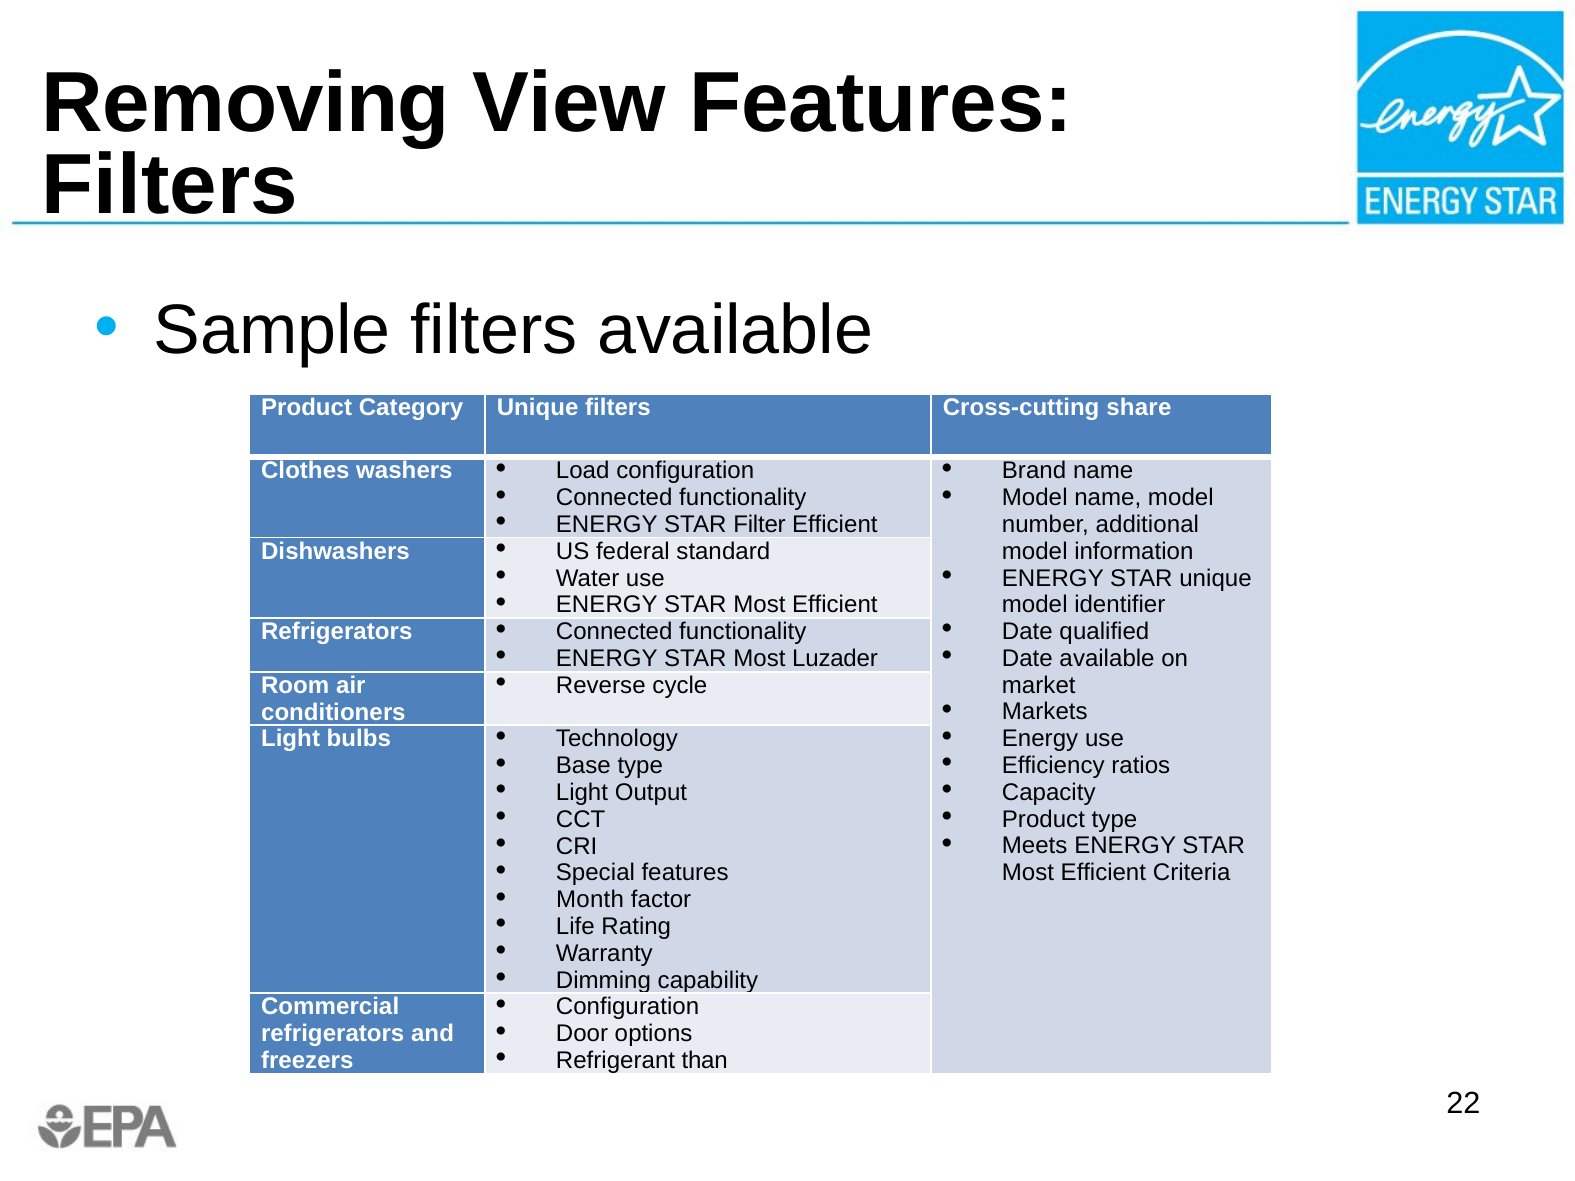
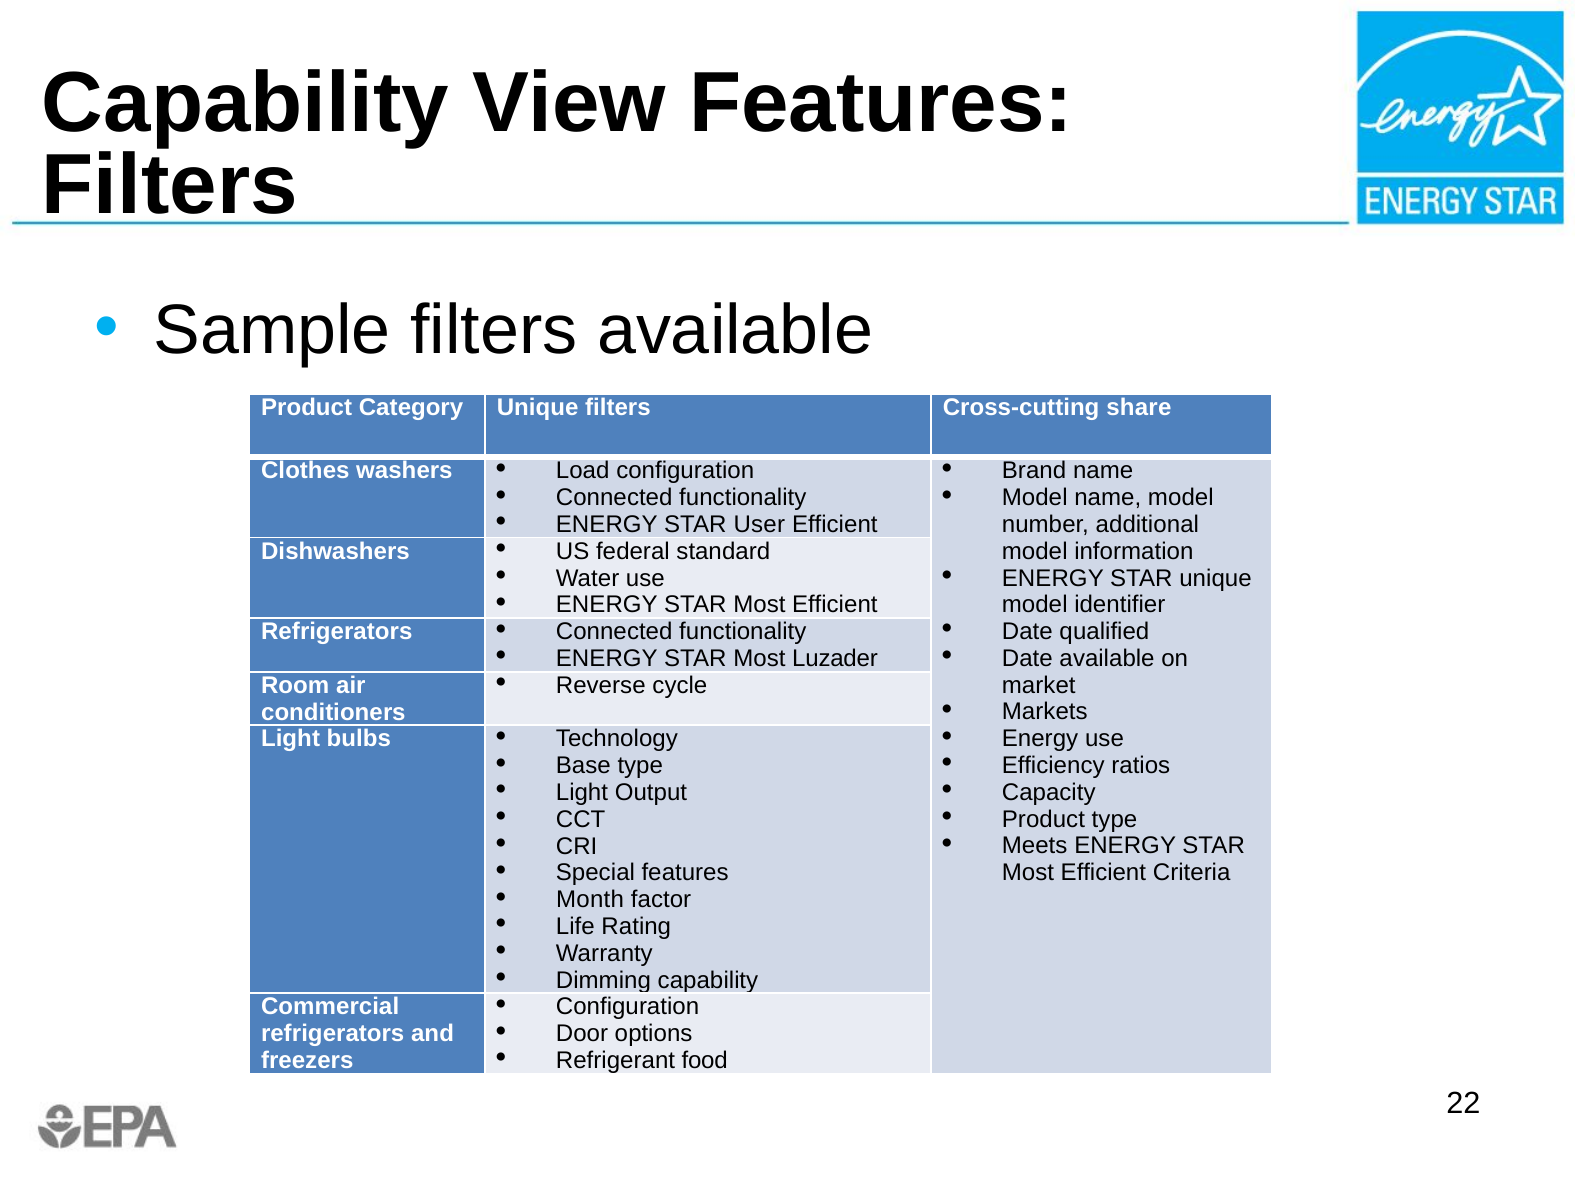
Removing at (246, 103): Removing -> Capability
Filter: Filter -> User
than: than -> food
